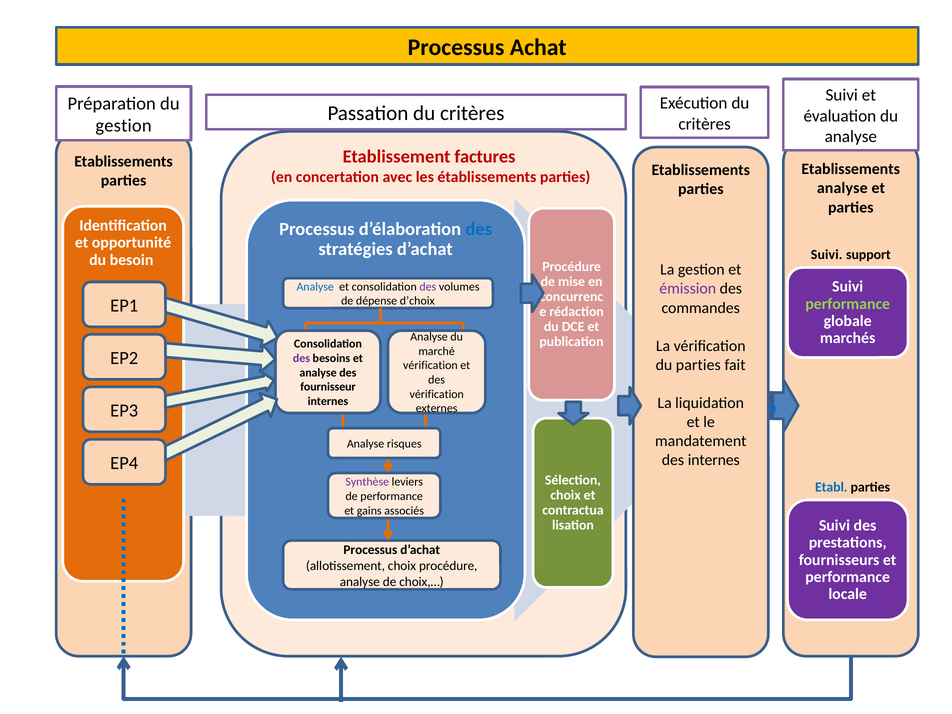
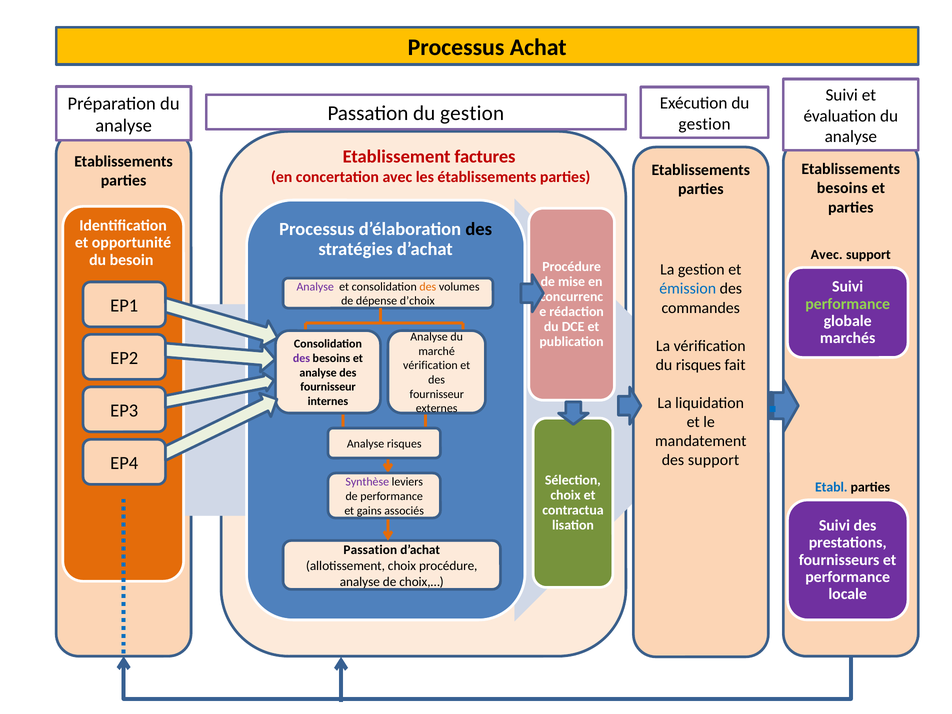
Passation du critères: critères -> gestion
critères at (705, 124): critères -> gestion
gestion at (124, 126): gestion -> analyse
analyse at (842, 188): analyse -> besoins
des at (479, 229) colour: blue -> black
Suivi at (827, 255): Suivi -> Avec
Analyse at (315, 287) colour: blue -> purple
des at (428, 287) colour: purple -> orange
émission colour: purple -> blue
du parties: parties -> risques
vérification at (437, 394): vérification -> fournisseur
des internes: internes -> support
Processus at (370, 550): Processus -> Passation
